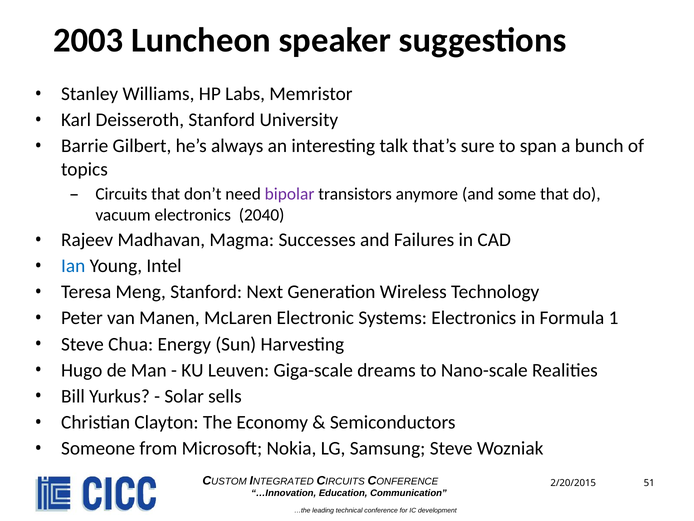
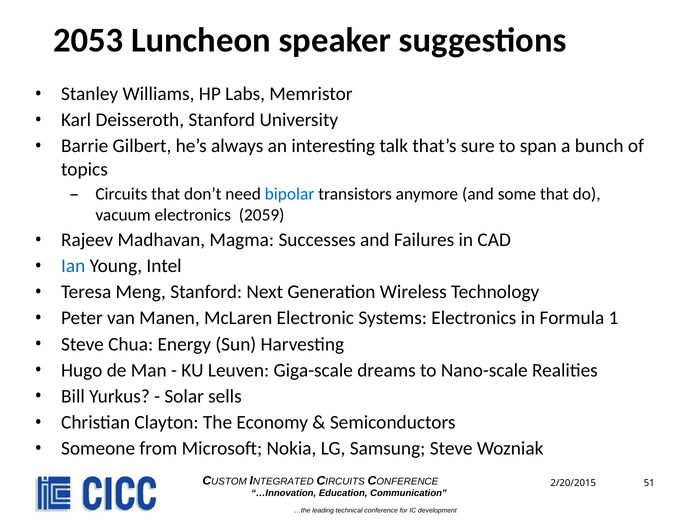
2003: 2003 -> 2053
bipolar colour: purple -> blue
2040: 2040 -> 2059
